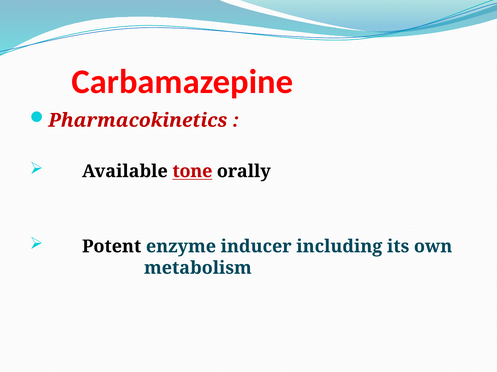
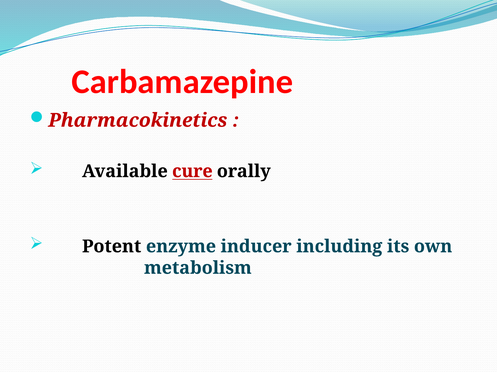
tone: tone -> cure
